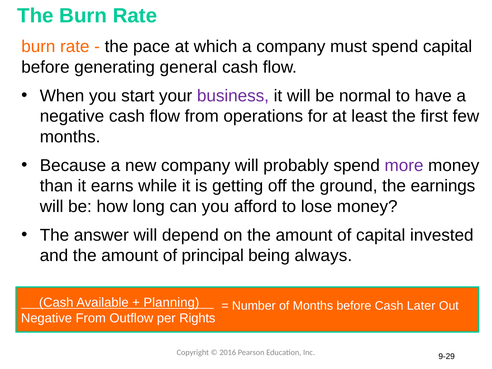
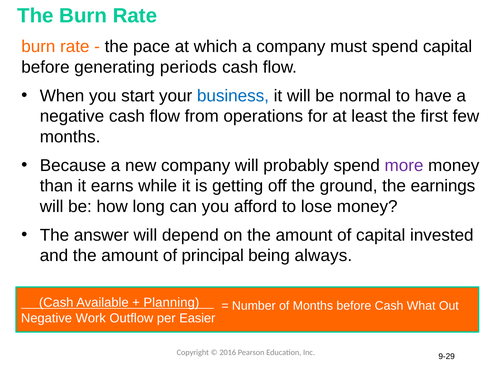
general: general -> periods
business colour: purple -> blue
Later: Later -> What
Negative From: From -> Work
Rights: Rights -> Easier
